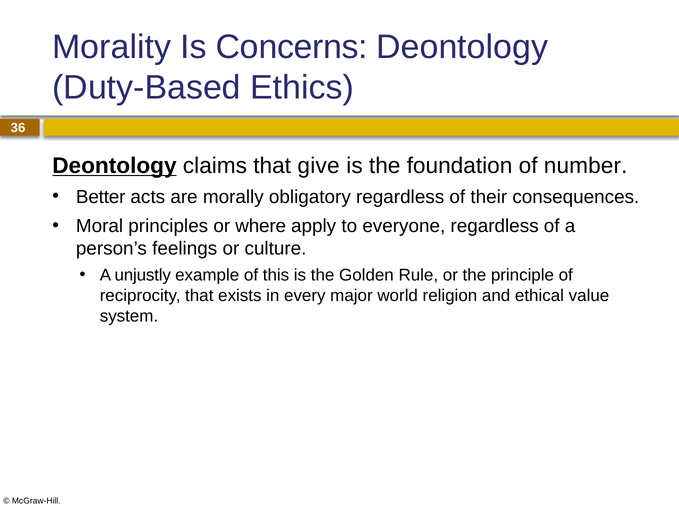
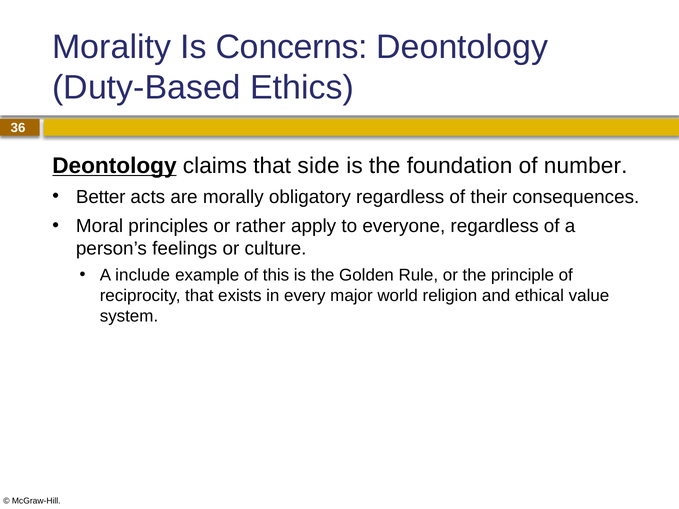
give: give -> side
where: where -> rather
unjustly: unjustly -> include
